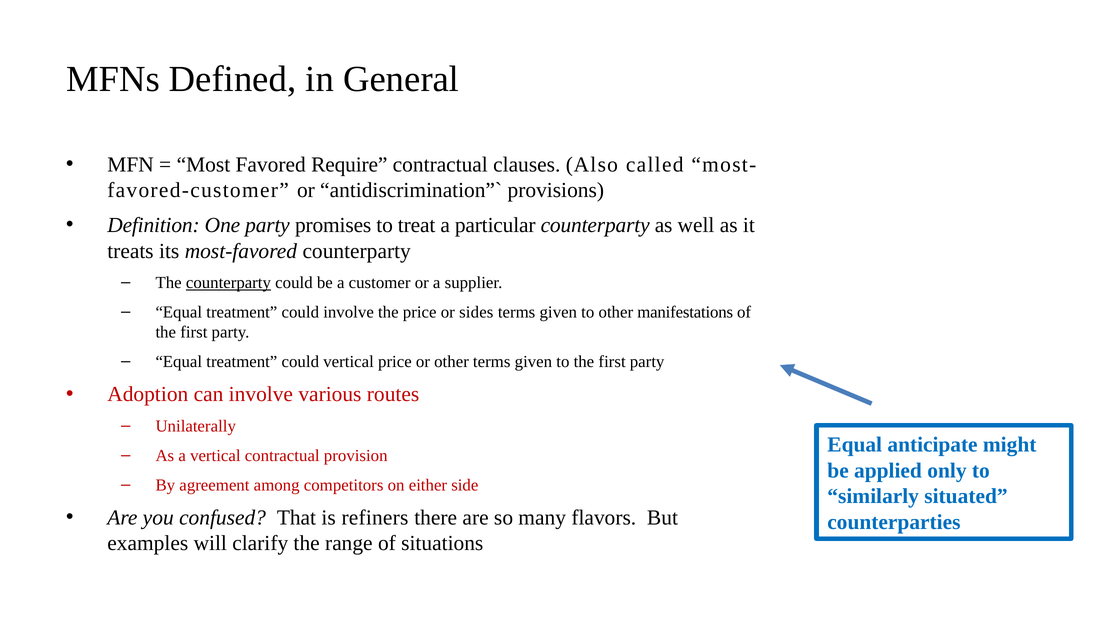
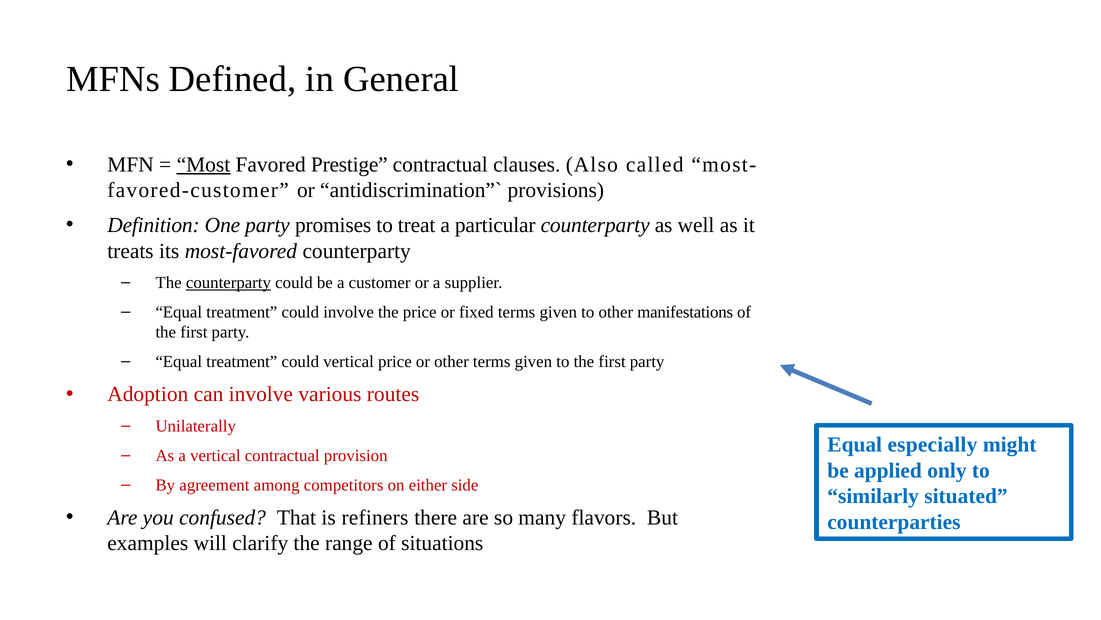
Most underline: none -> present
Require: Require -> Prestige
sides: sides -> fixed
anticipate: anticipate -> especially
